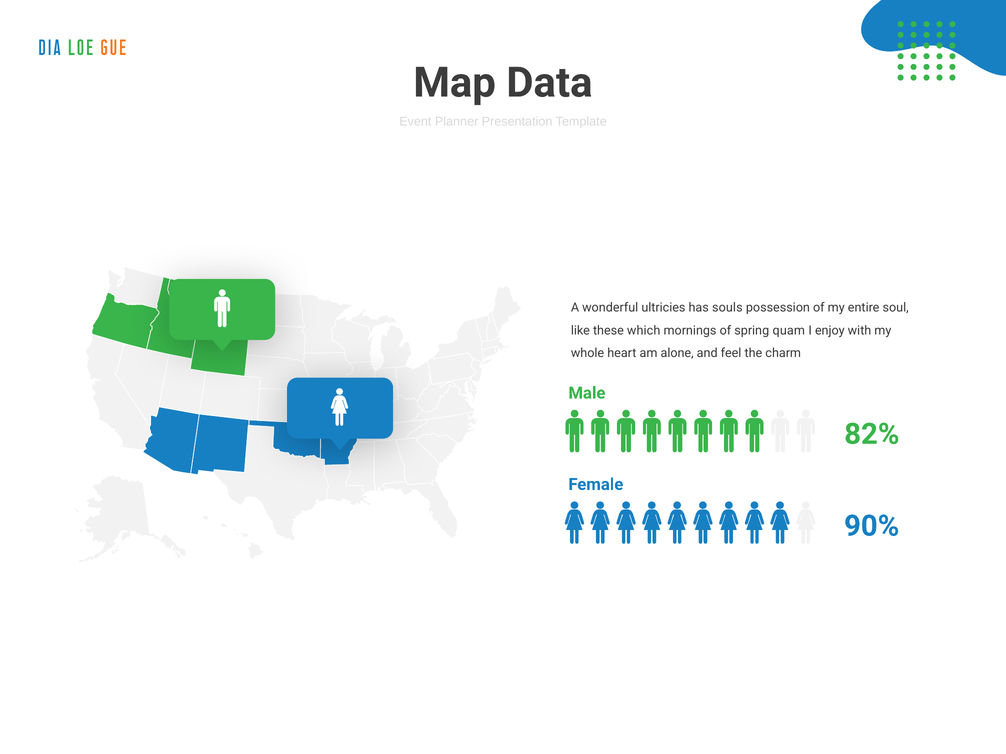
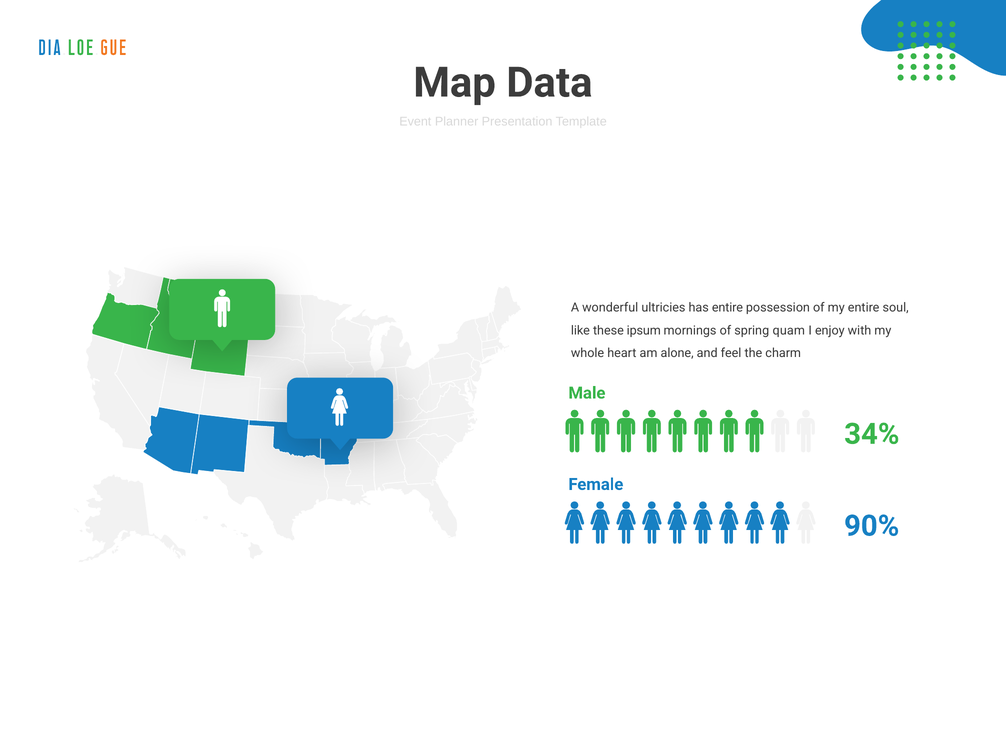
has souls: souls -> entire
which: which -> ipsum
82%: 82% -> 34%
